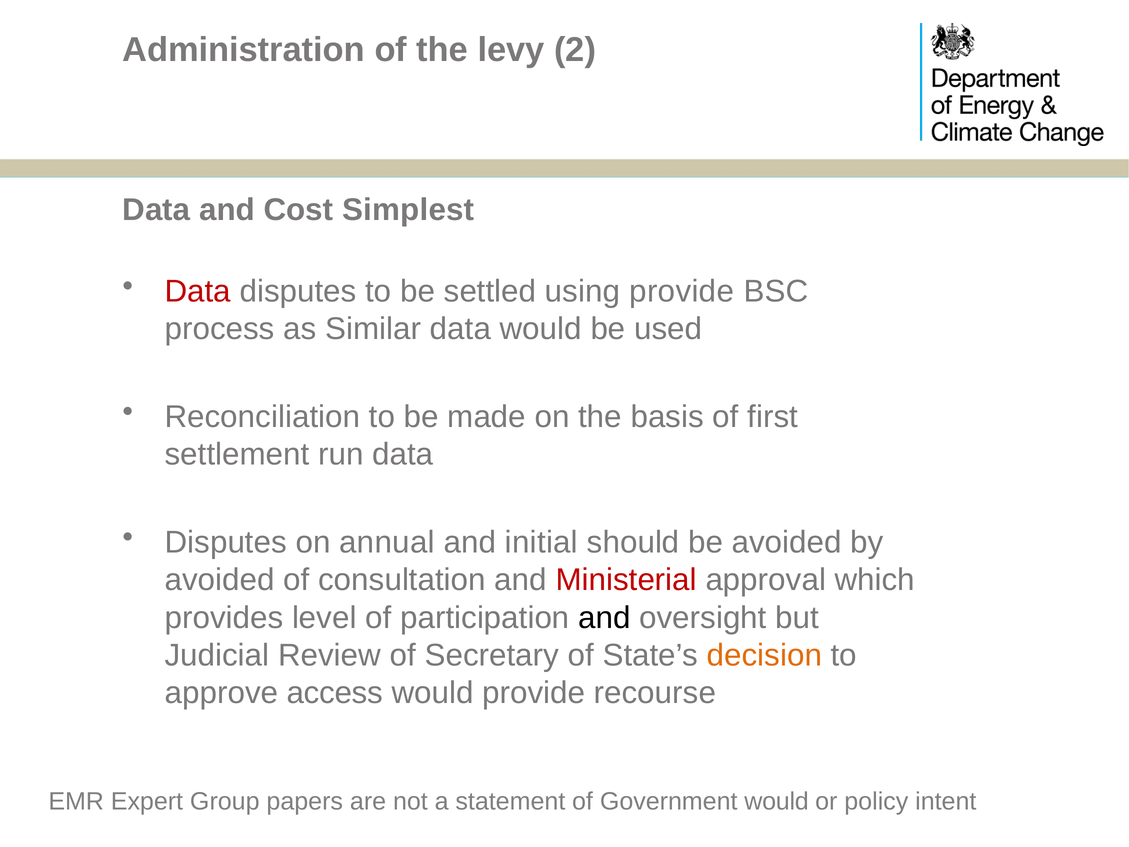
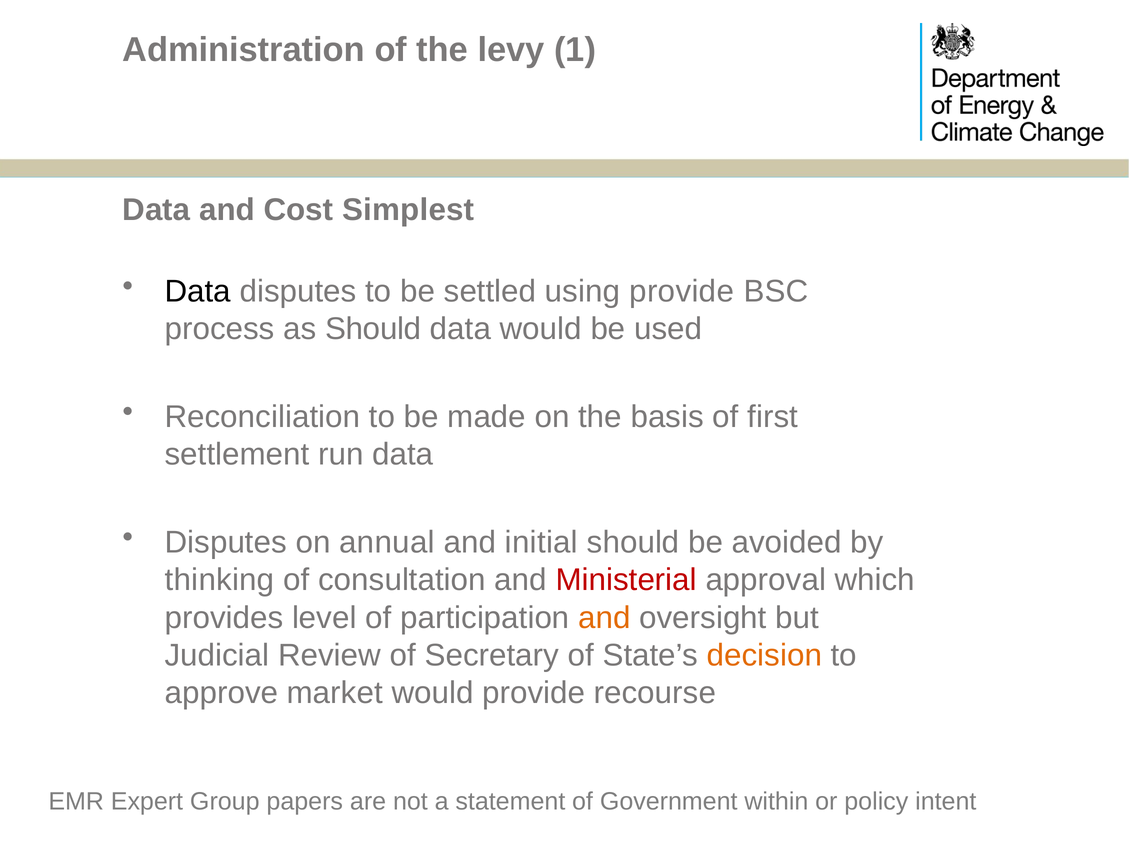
2: 2 -> 1
Data at (198, 291) colour: red -> black
as Similar: Similar -> Should
avoided at (220, 580): avoided -> thinking
and at (604, 617) colour: black -> orange
access: access -> market
Government would: would -> within
